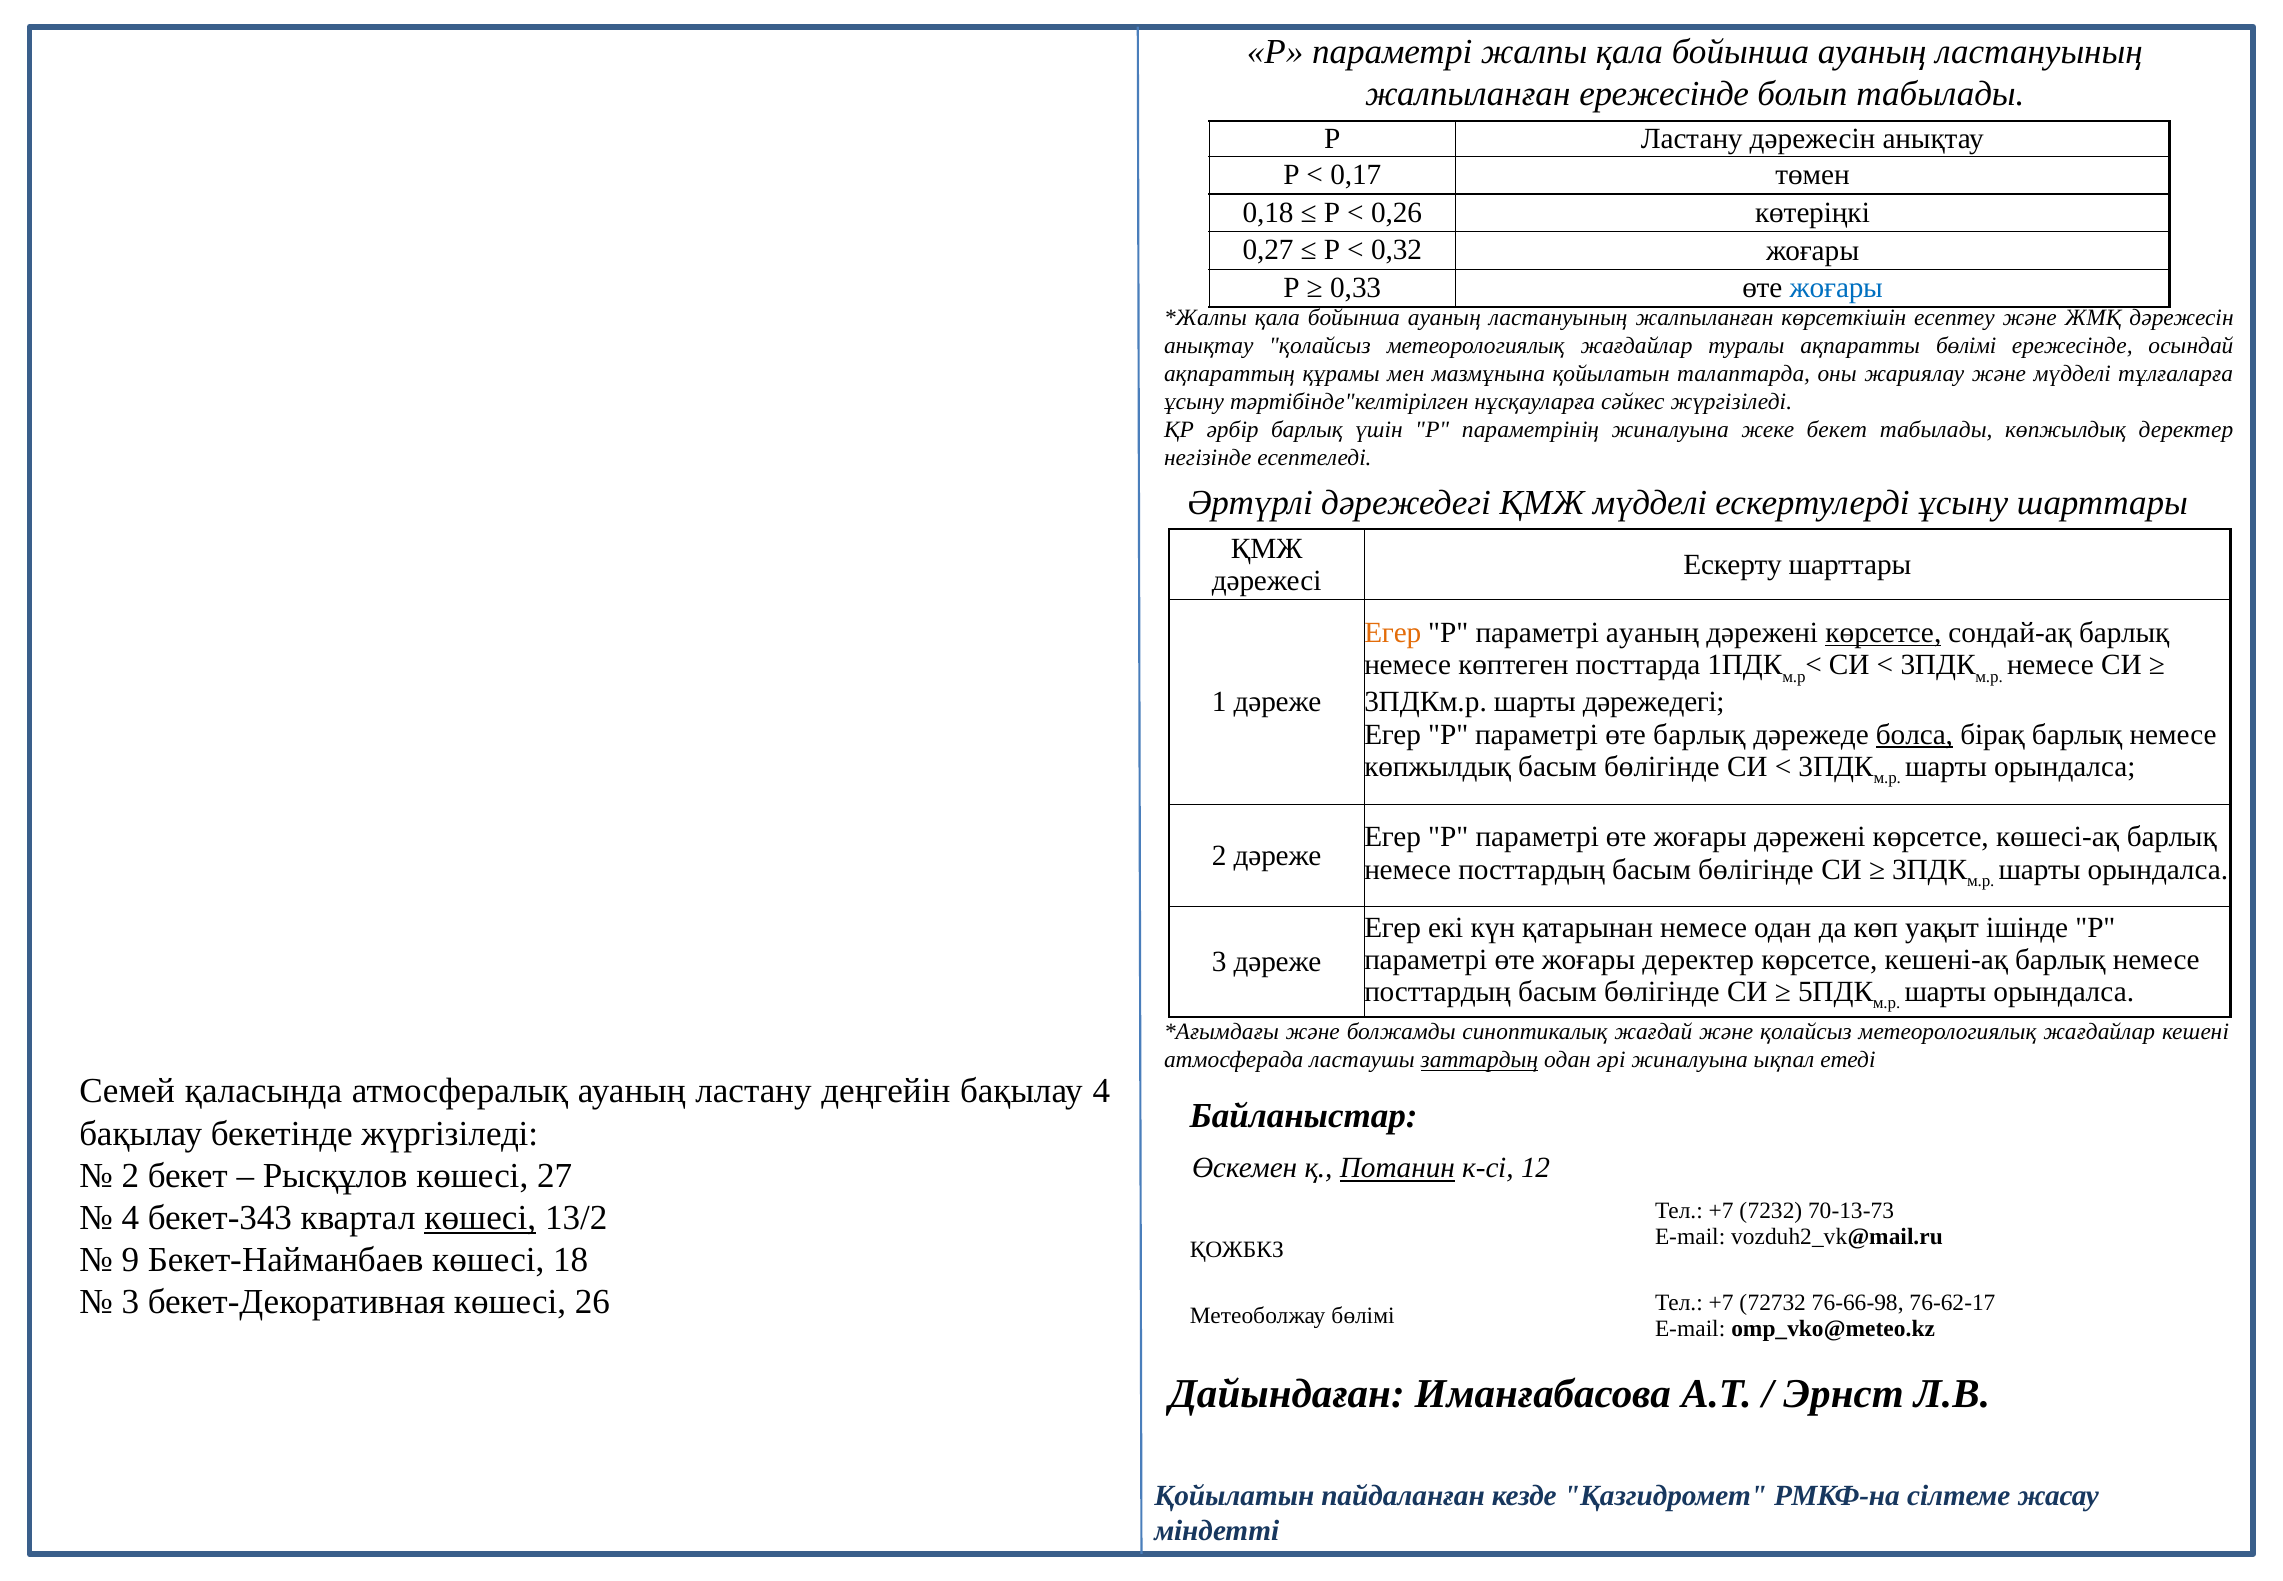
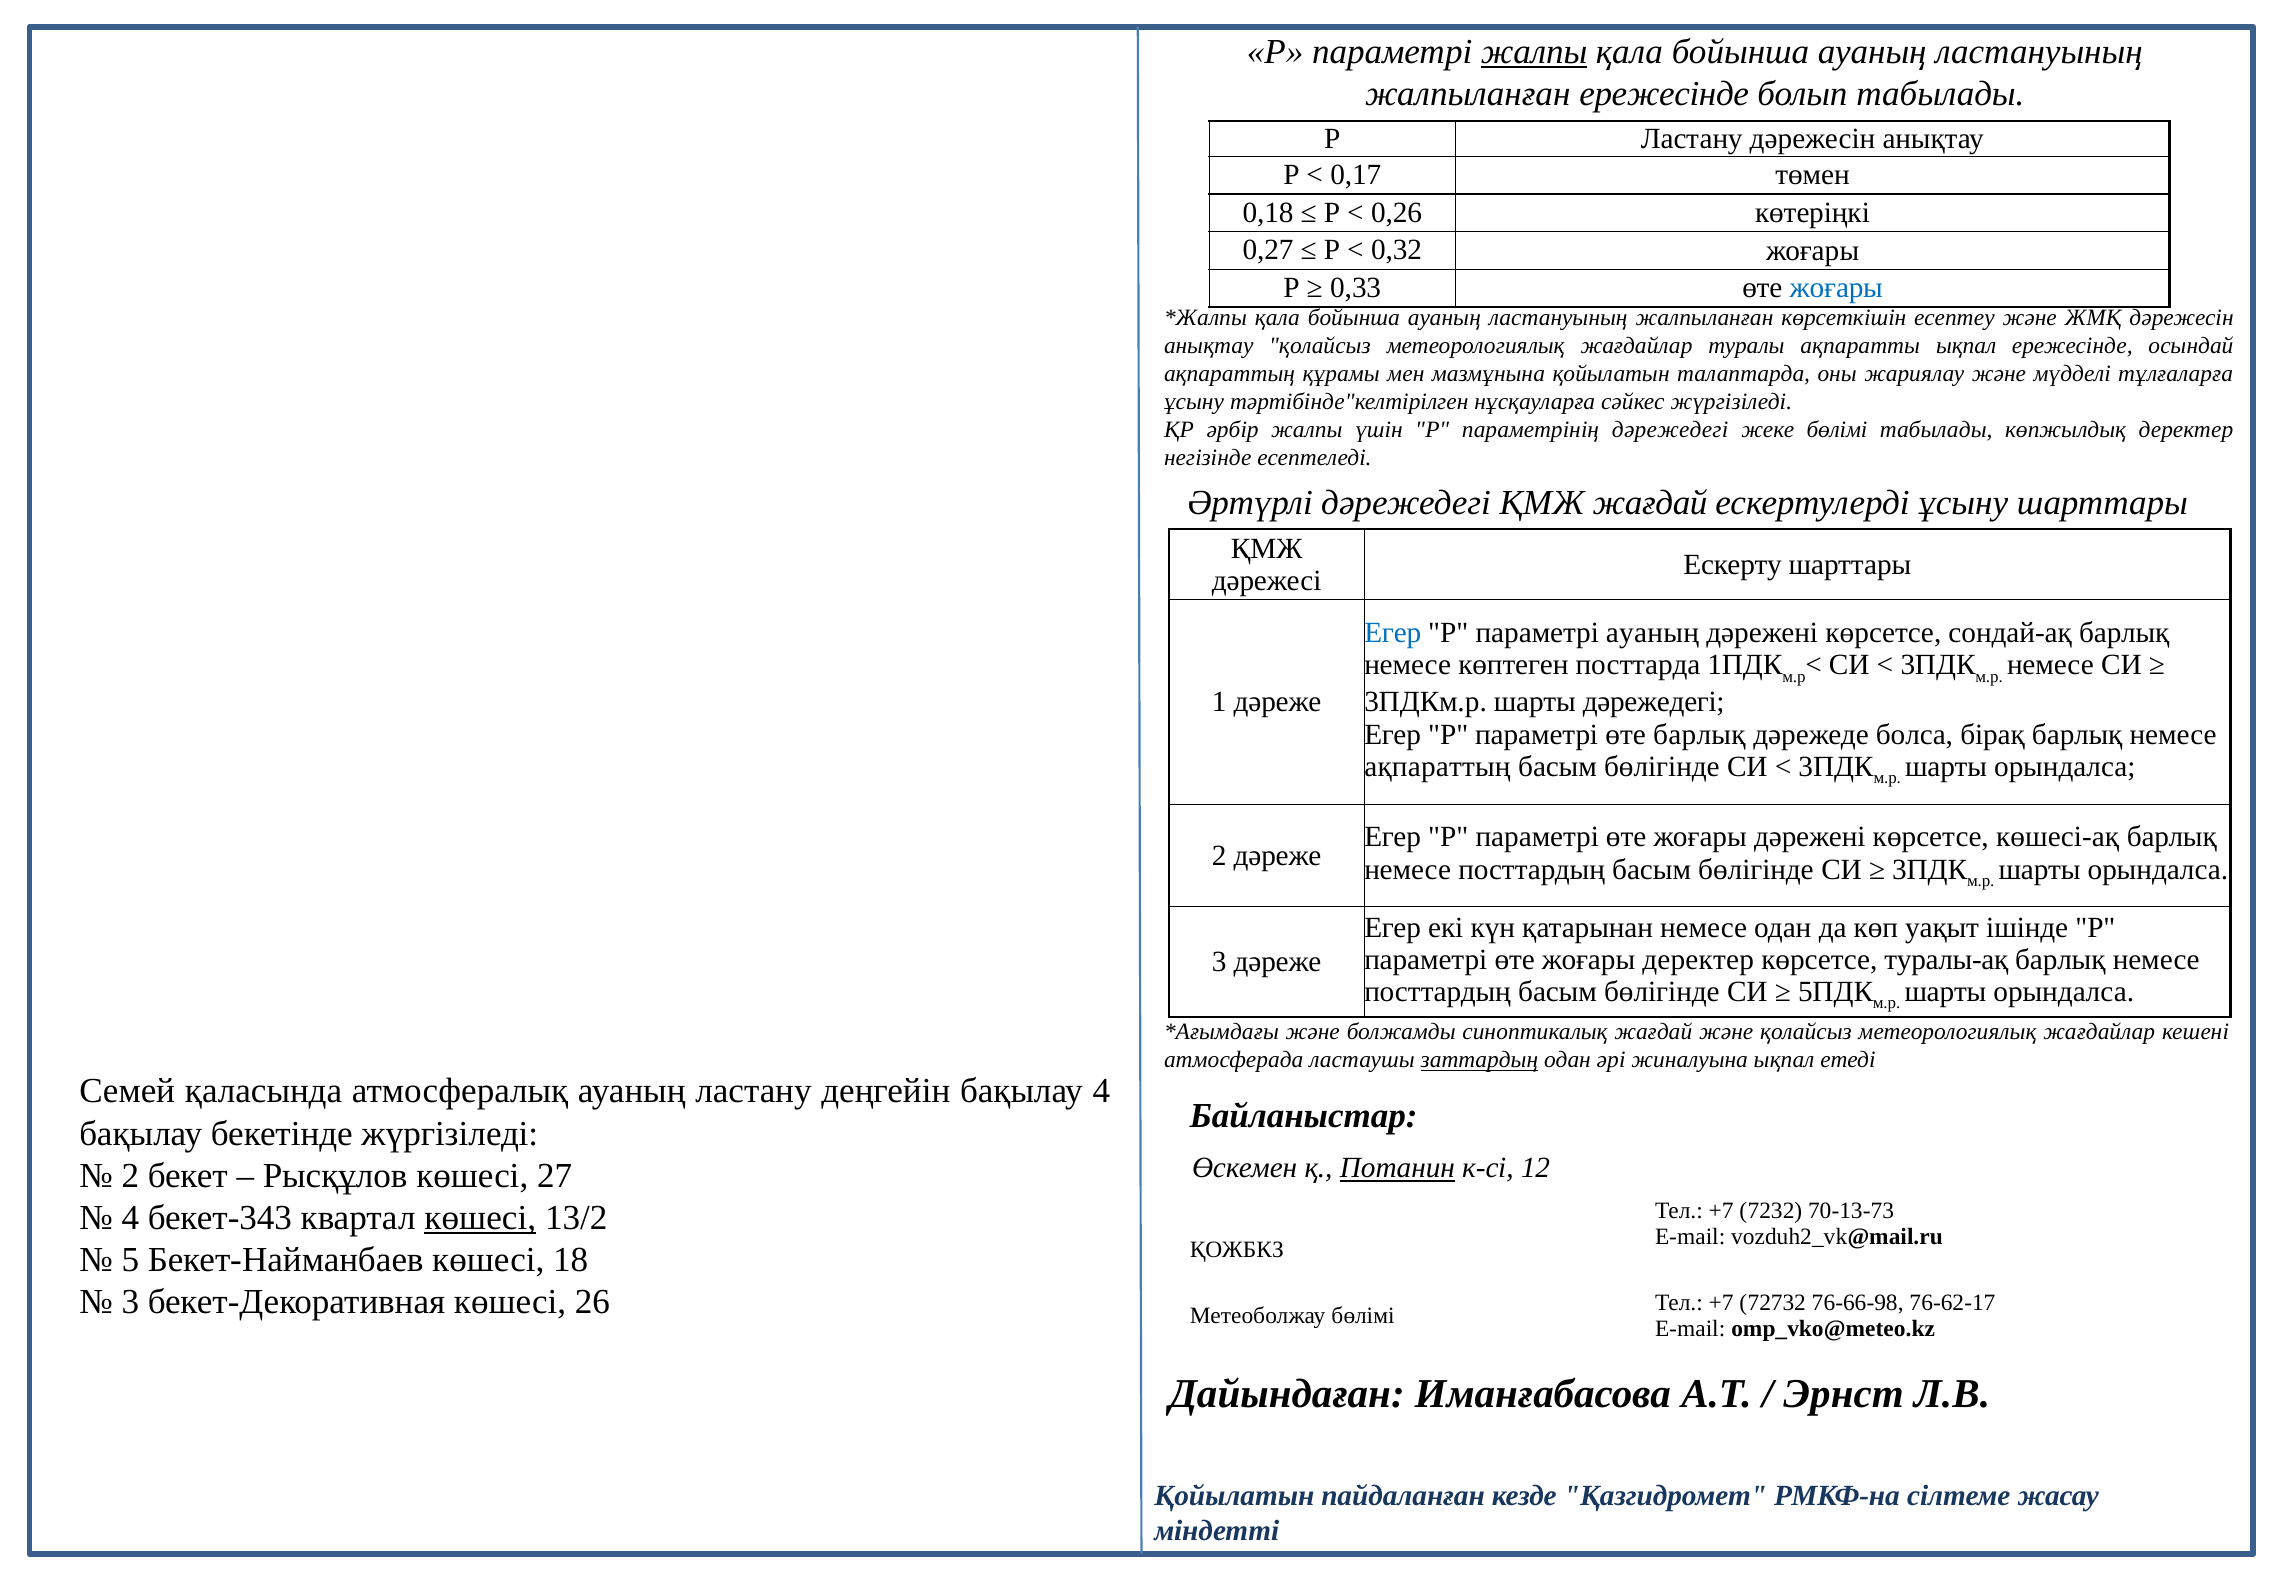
жалпы at (1534, 52) underline: none -> present
ақпаратты бөлімі: бөлімі -> ықпал
әрбір барлық: барлық -> жалпы
параметрінің жиналуына: жиналуына -> дәрежедегі
жеке бекет: бекет -> бөлімі
ҚМЖ мүдделі: мүдделі -> жағдай
Егер at (1393, 633) colour: orange -> blue
көрсетсе at (1883, 633) underline: present -> none
болса underline: present -> none
көпжылдық at (1438, 766): көпжылдық -> ақпараттың
кешені-ақ: кешені-ақ -> туралы-ақ
9: 9 -> 5
